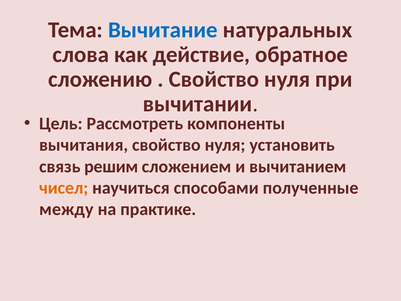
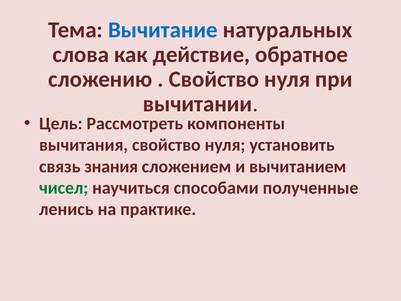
решим: решим -> знания
чисел colour: orange -> green
между: между -> ленись
